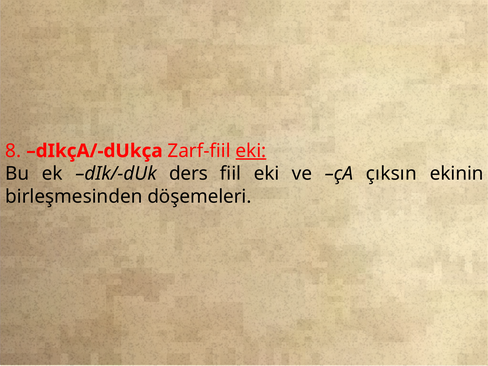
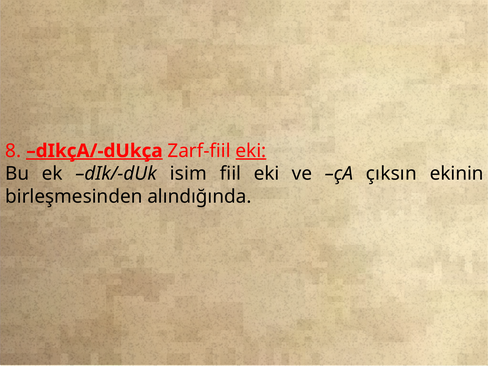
dIkçA/-dUkça underline: none -> present
ders: ders -> isim
döşemeleri: döşemeleri -> alındığında
